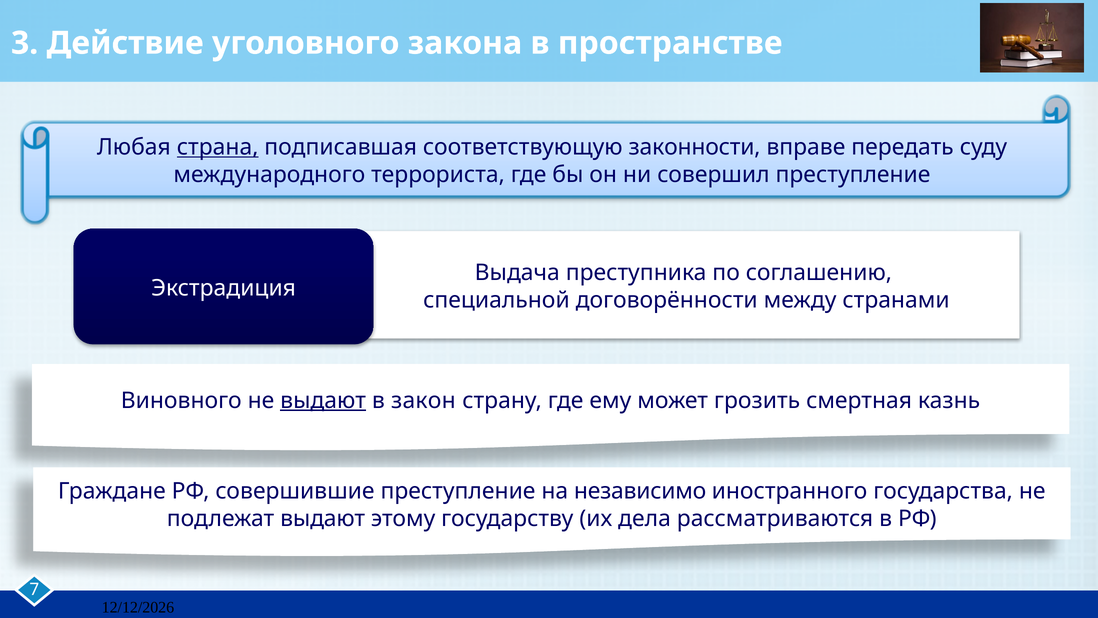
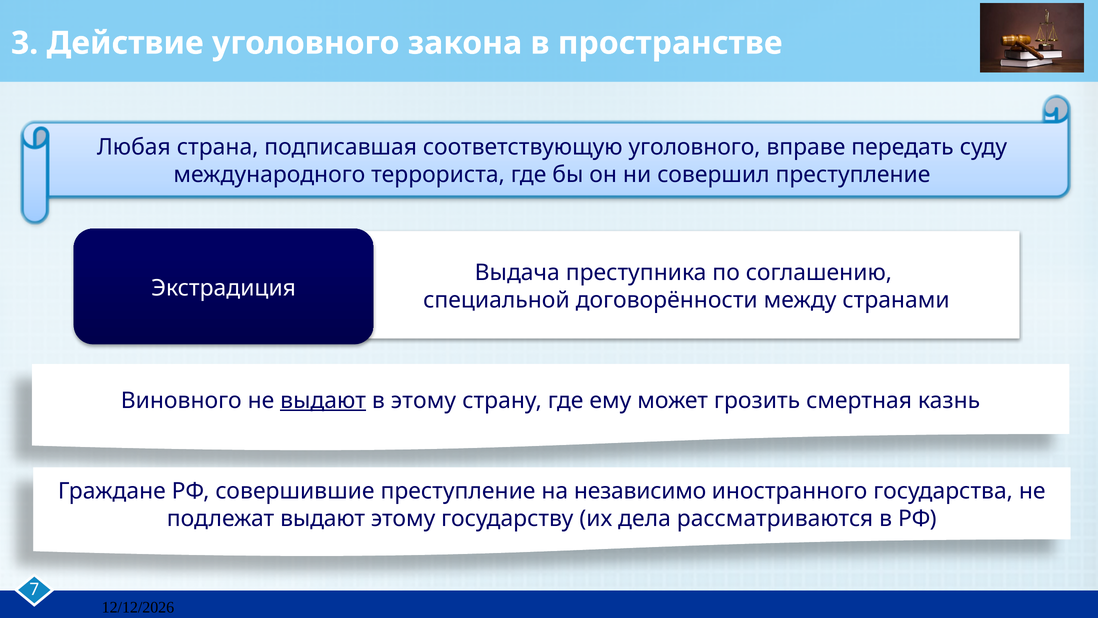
страна underline: present -> none
соответствующую законности: законности -> уголовного
в закон: закон -> этому
